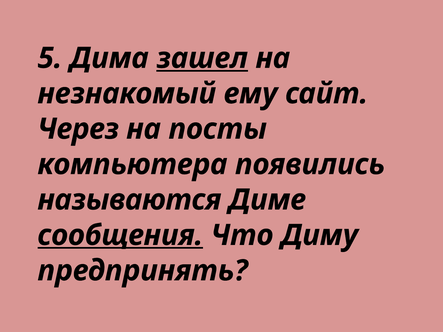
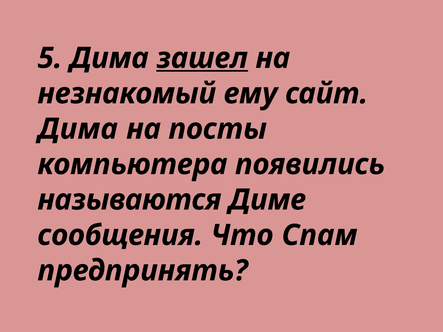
Через at (78, 129): Через -> Дима
сообщения underline: present -> none
Диму: Диму -> Спам
